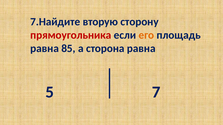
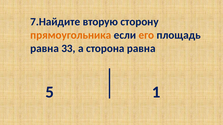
прямоугольника colour: red -> orange
85: 85 -> 33
7: 7 -> 1
